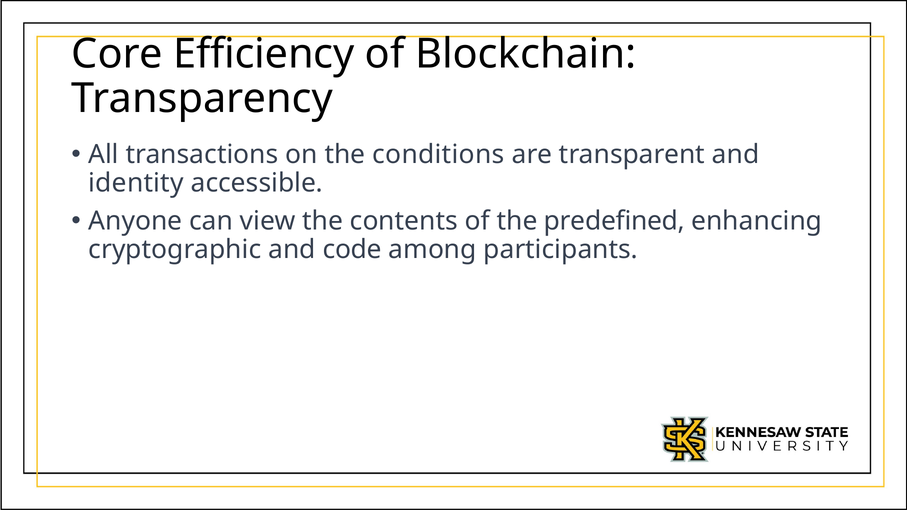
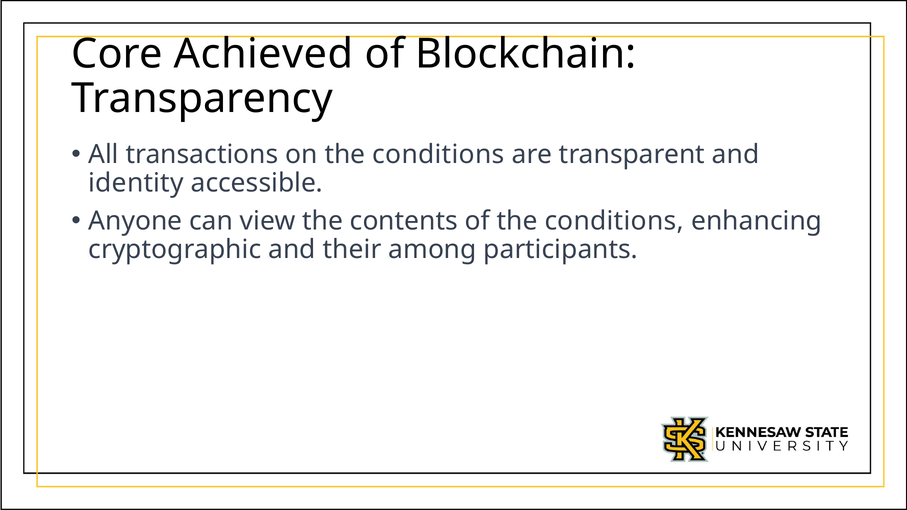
Efficiency: Efficiency -> Achieved
of the predefined: predefined -> conditions
code: code -> their
